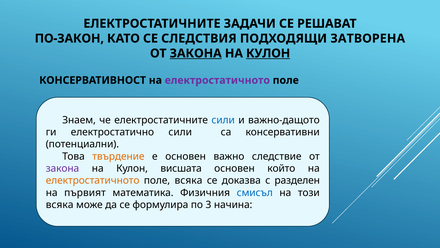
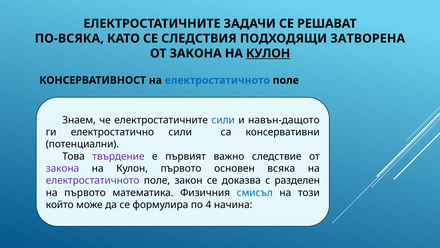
ПО-ЗАКОН: ПО-ЗАКОН -> ПО-ВСЯКА
ЗАКОНА at (196, 53) underline: present -> none
електростатичното at (217, 80) colour: purple -> blue
важно-дащото: важно-дащото -> навън-дащото
твърдение colour: orange -> purple
е основен: основен -> първият
Кулон висшата: висшата -> първото
който: който -> всяка
електростатичното at (93, 180) colour: orange -> purple
поле всяка: всяка -> закон
на първият: първият -> първото
всяка at (60, 204): всяка -> който
3: 3 -> 4
